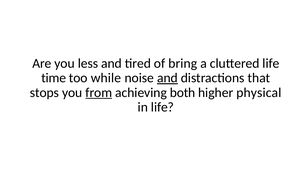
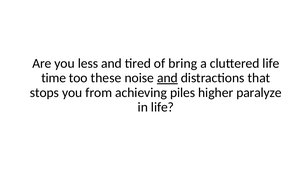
while: while -> these
from underline: present -> none
both: both -> piles
physical: physical -> paralyze
